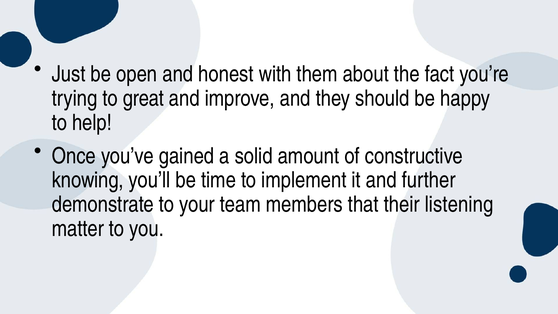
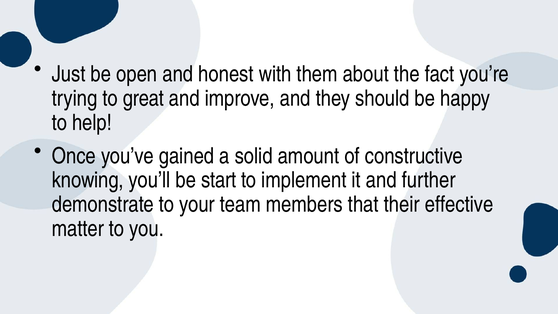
time: time -> start
listening: listening -> effective
